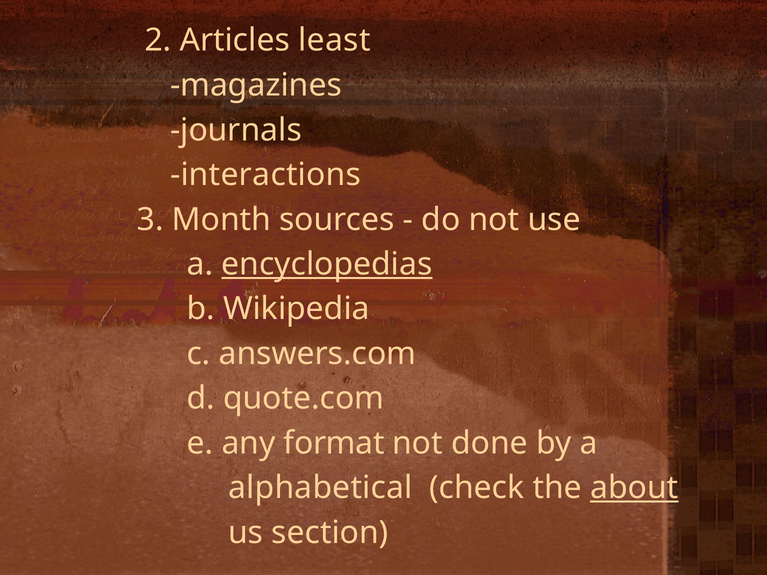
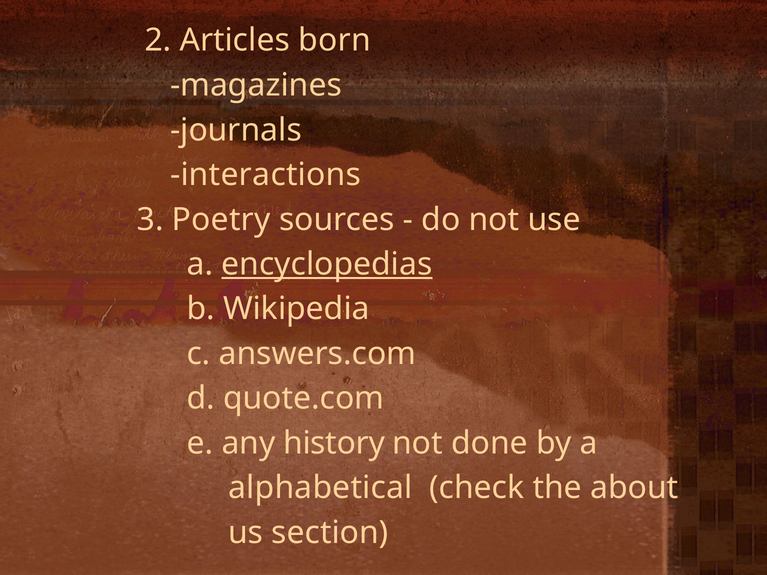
least: least -> born
Month: Month -> Poetry
format: format -> history
about underline: present -> none
